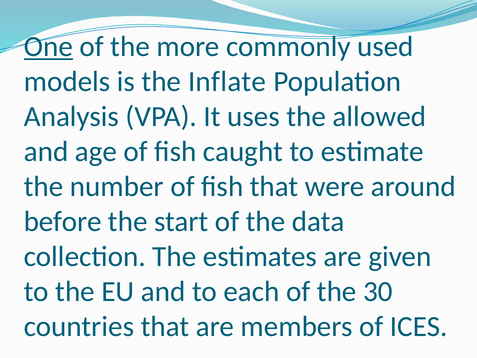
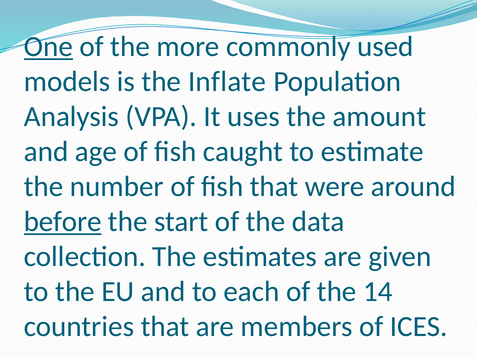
allowed: allowed -> amount
before underline: none -> present
30: 30 -> 14
